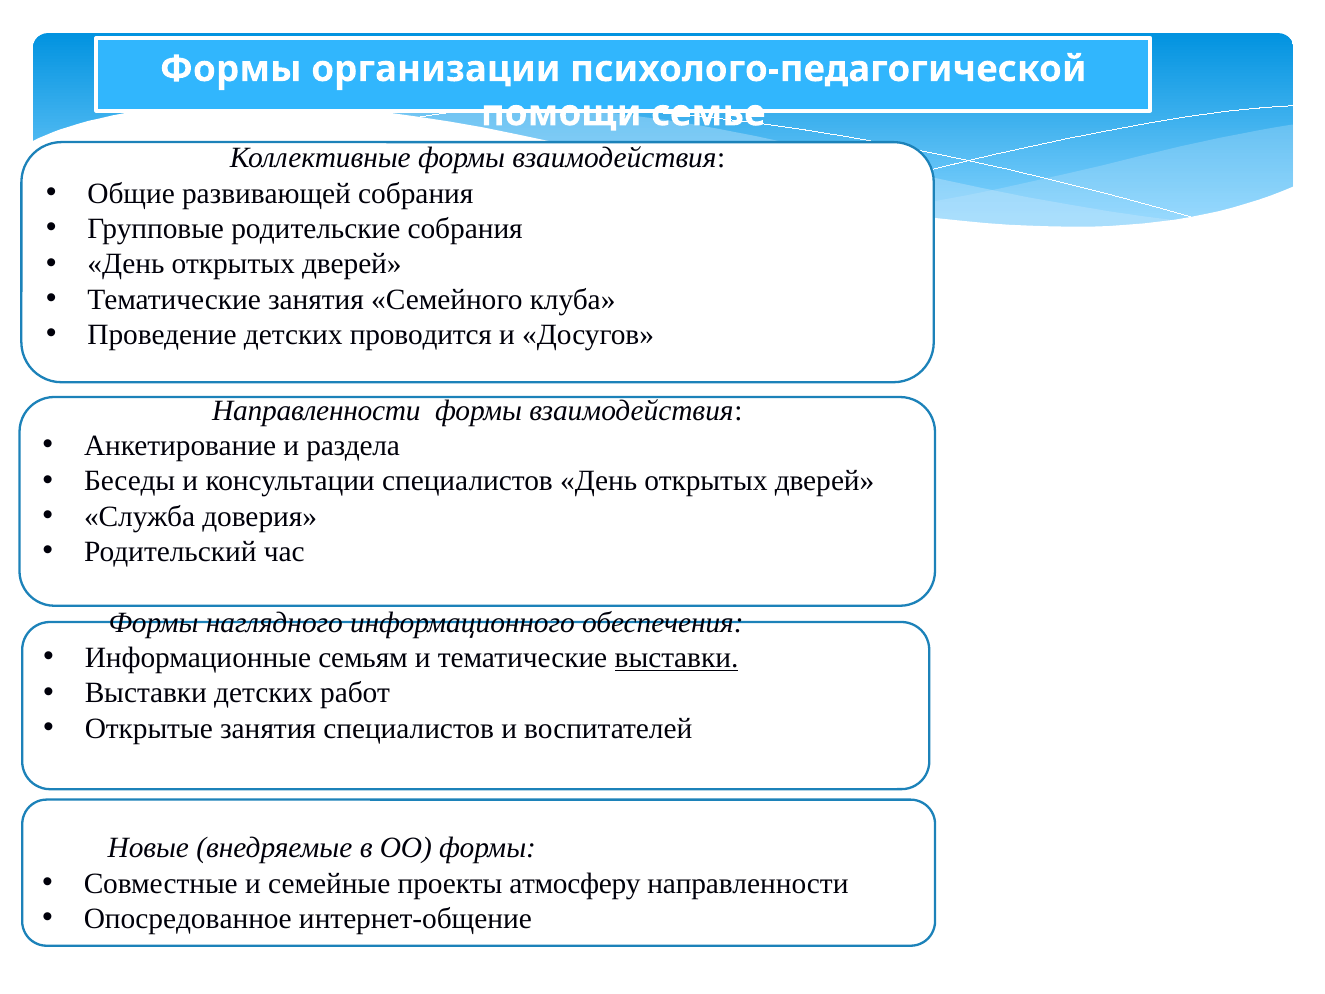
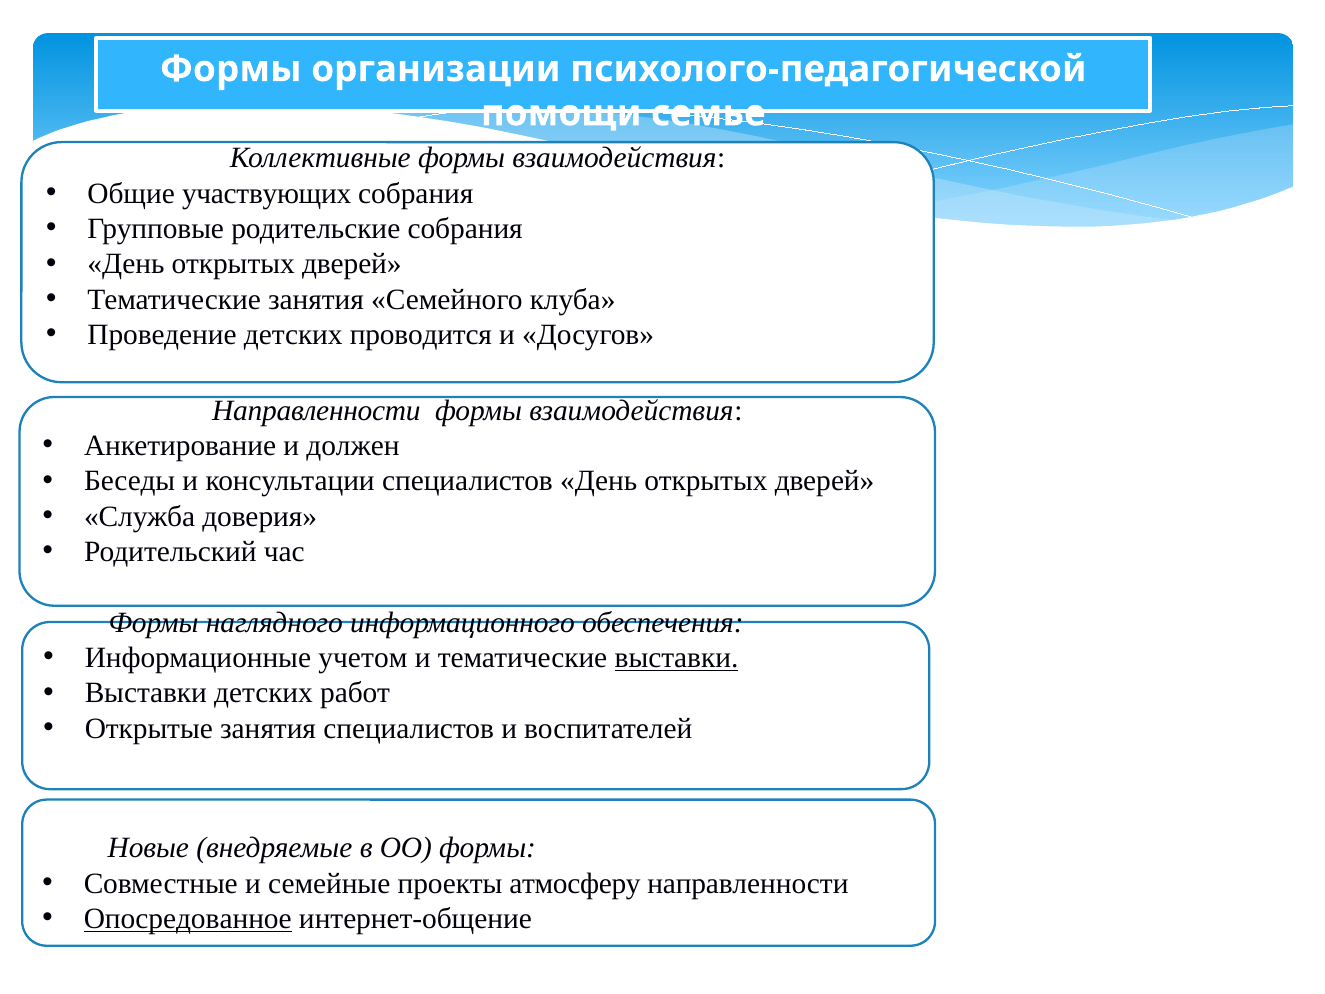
развивающей: развивающей -> участвующих
раздела: раздела -> должен
семьям: семьям -> учетом
Опосредованное underline: none -> present
